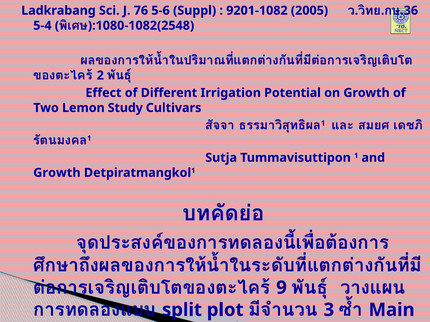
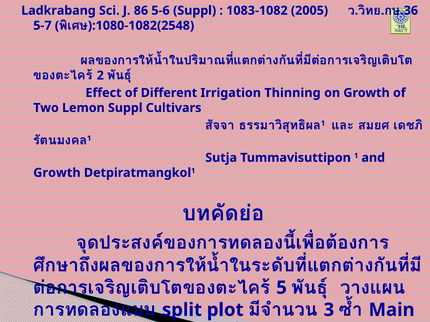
76: 76 -> 86
9201-1082: 9201-1082 -> 1083-1082
5-4: 5-4 -> 5-7
Potential: Potential -> Thinning
Lemon Study: Study -> Suppl
9 at (282, 288): 9 -> 5
